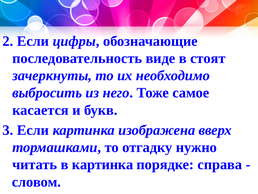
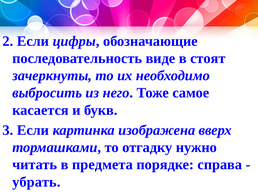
в картинка: картинка -> предмета
словом: словом -> убрать
